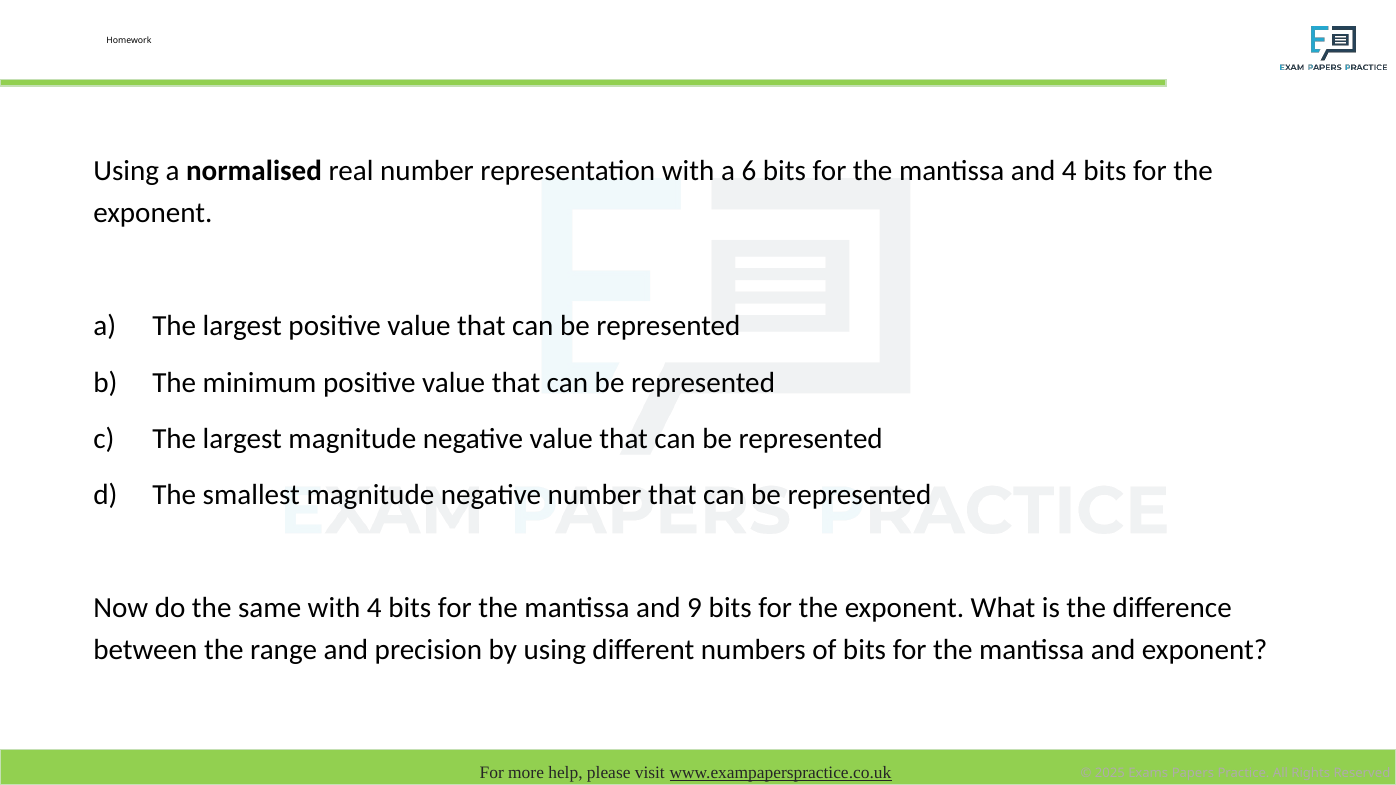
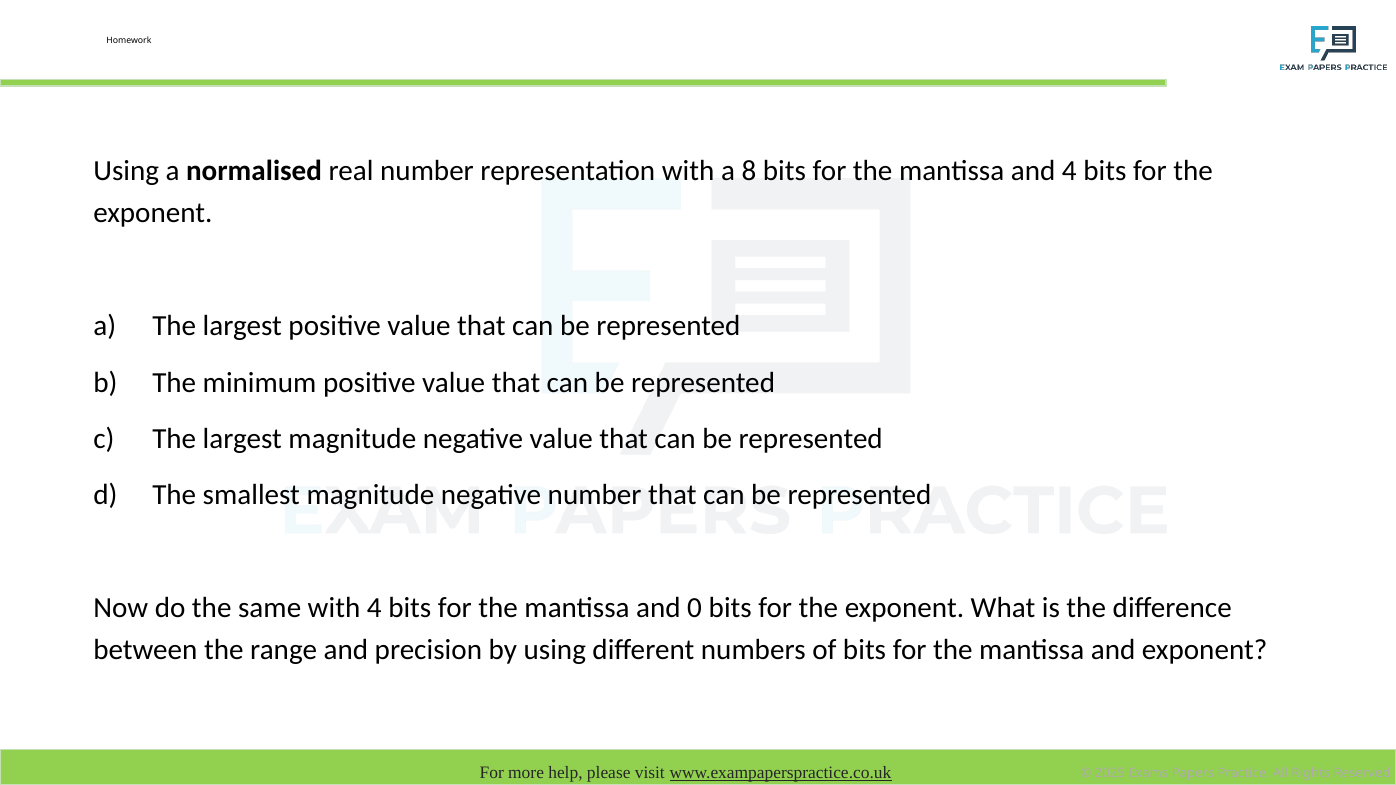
6: 6 -> 8
9: 9 -> 0
